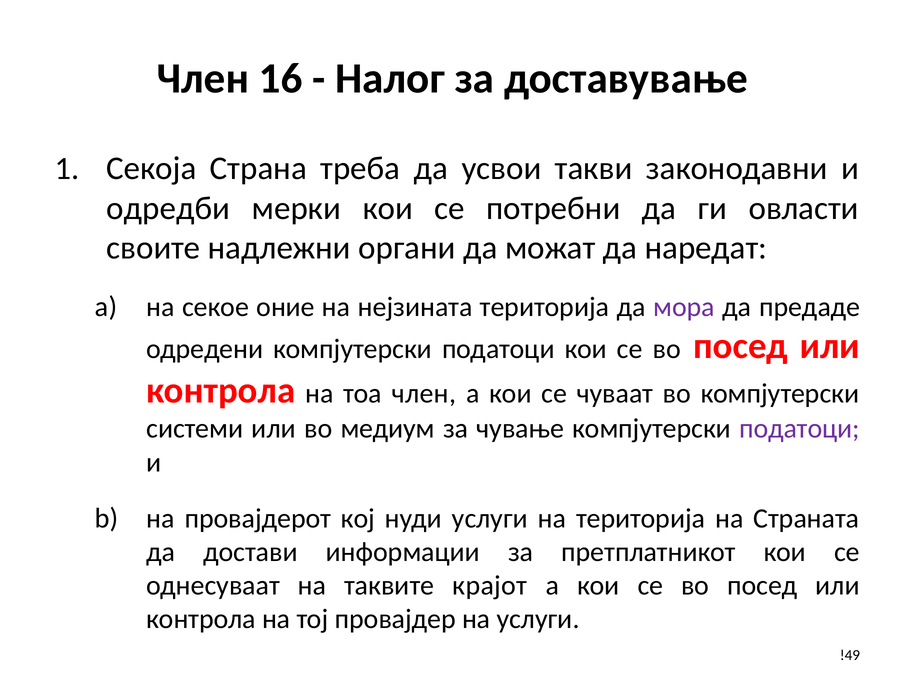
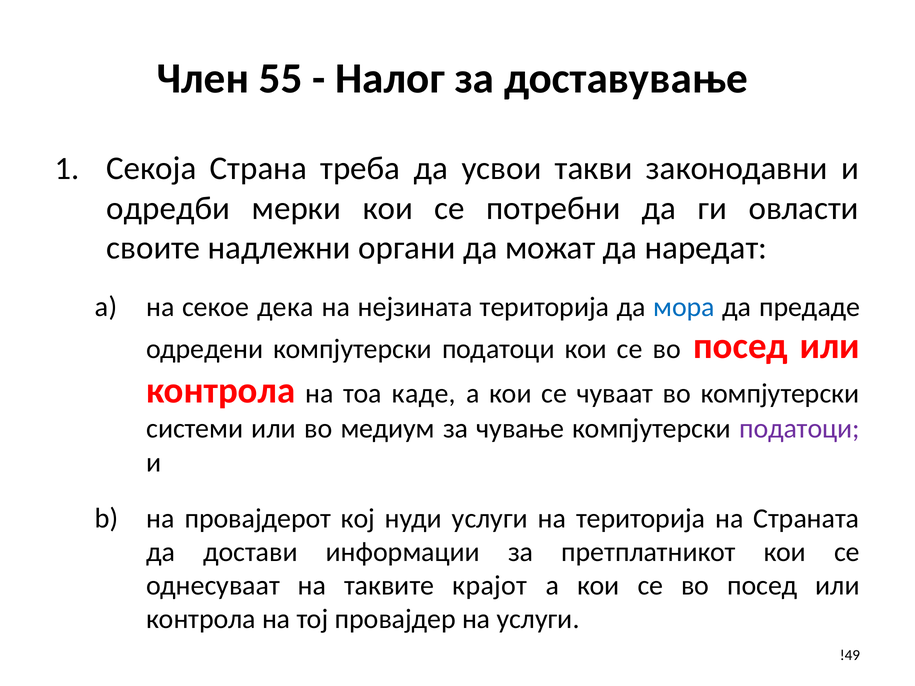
16: 16 -> 55
оние: оние -> дека
мора colour: purple -> blue
тоа член: член -> каде
